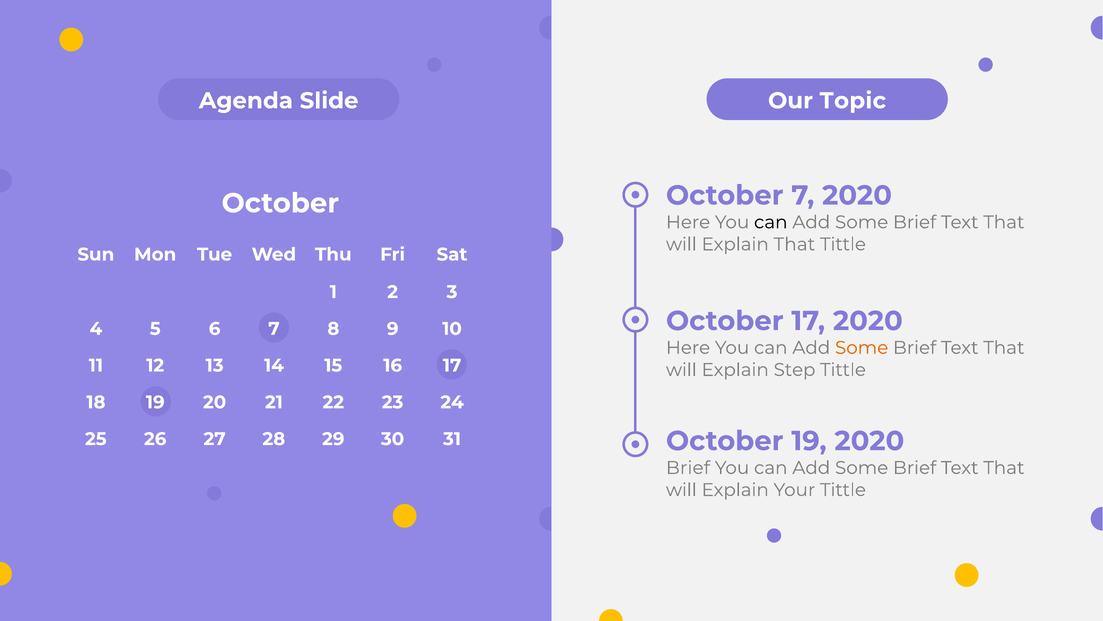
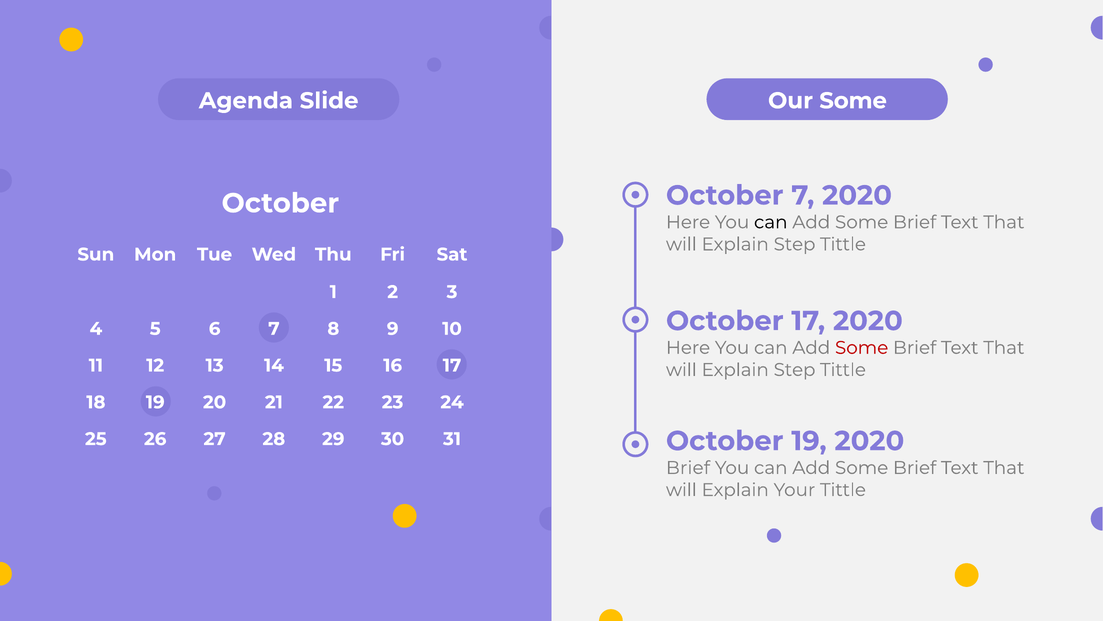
Our Topic: Topic -> Some
That at (794, 244): That -> Step
Some at (862, 347) colour: orange -> red
